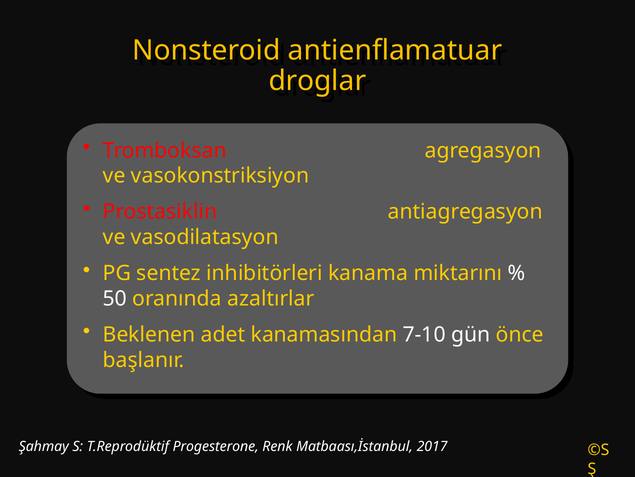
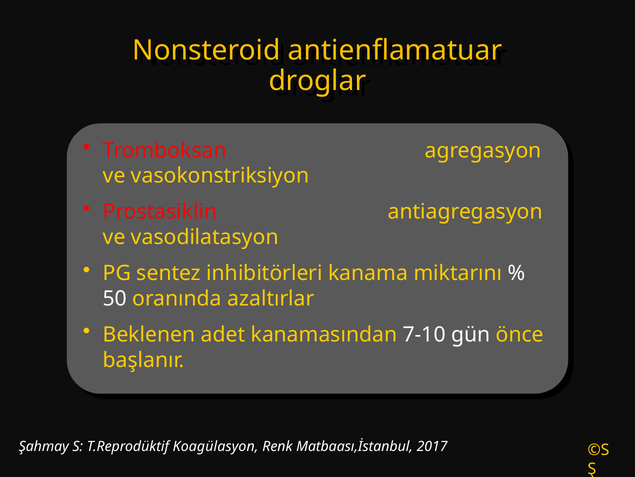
Progesterone: Progesterone -> Koagülasyon
